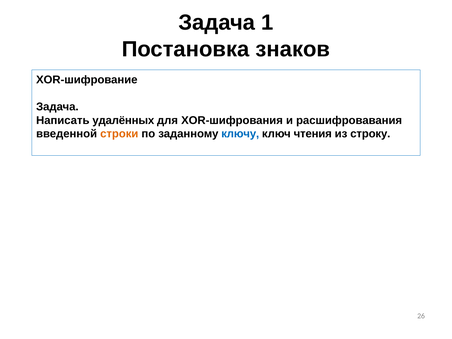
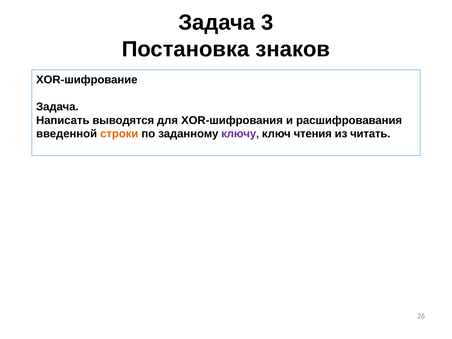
1: 1 -> 3
удалённых: удалённых -> выводятся
ключу colour: blue -> purple
строку: строку -> читать
